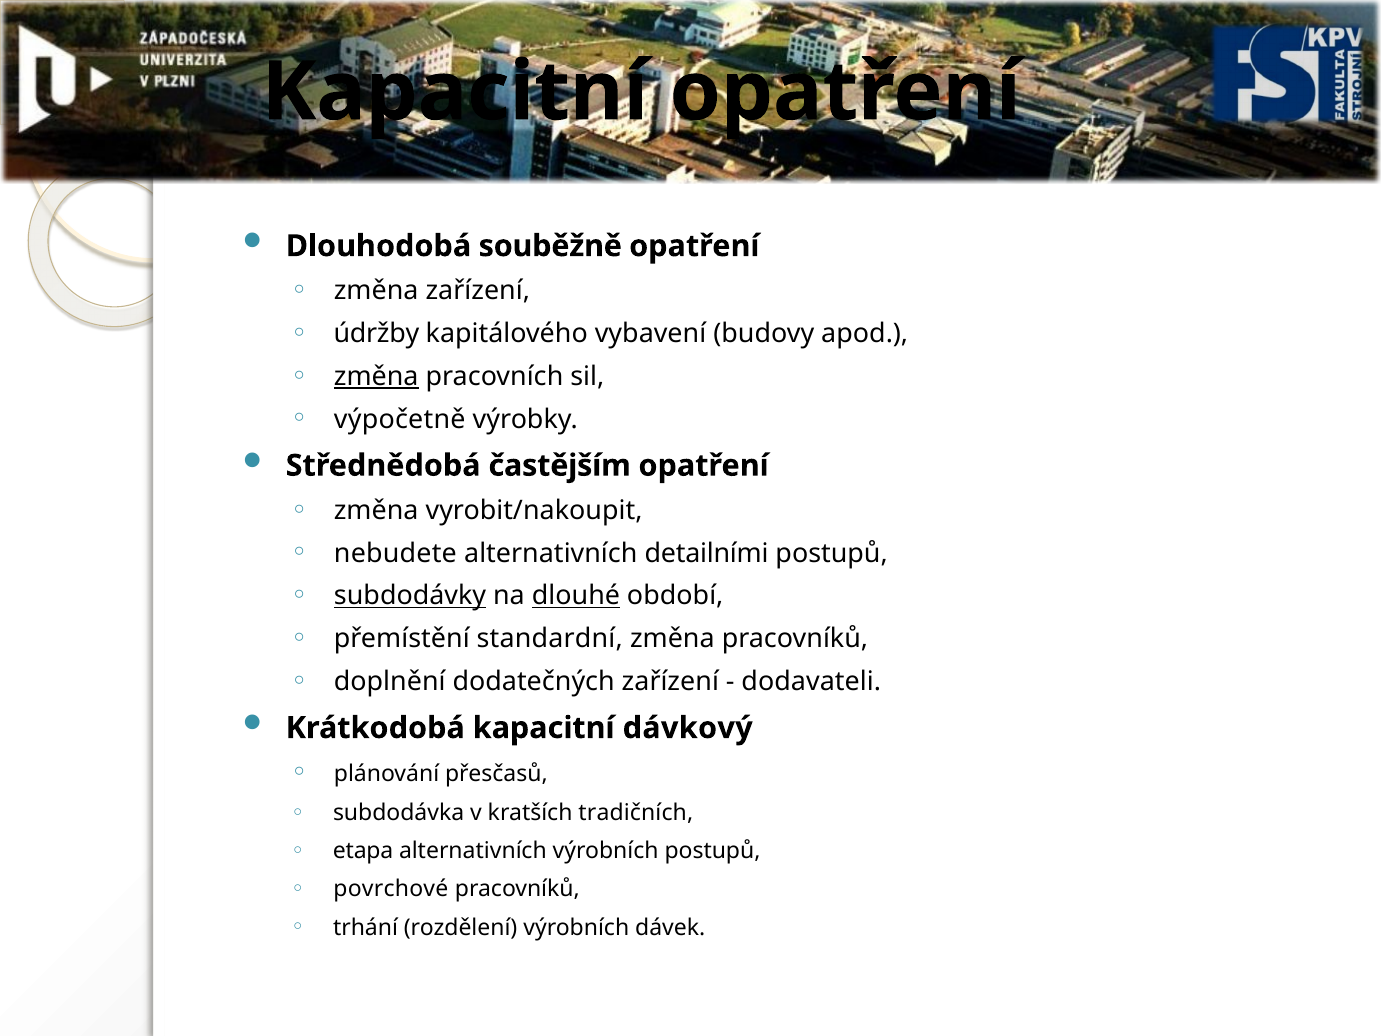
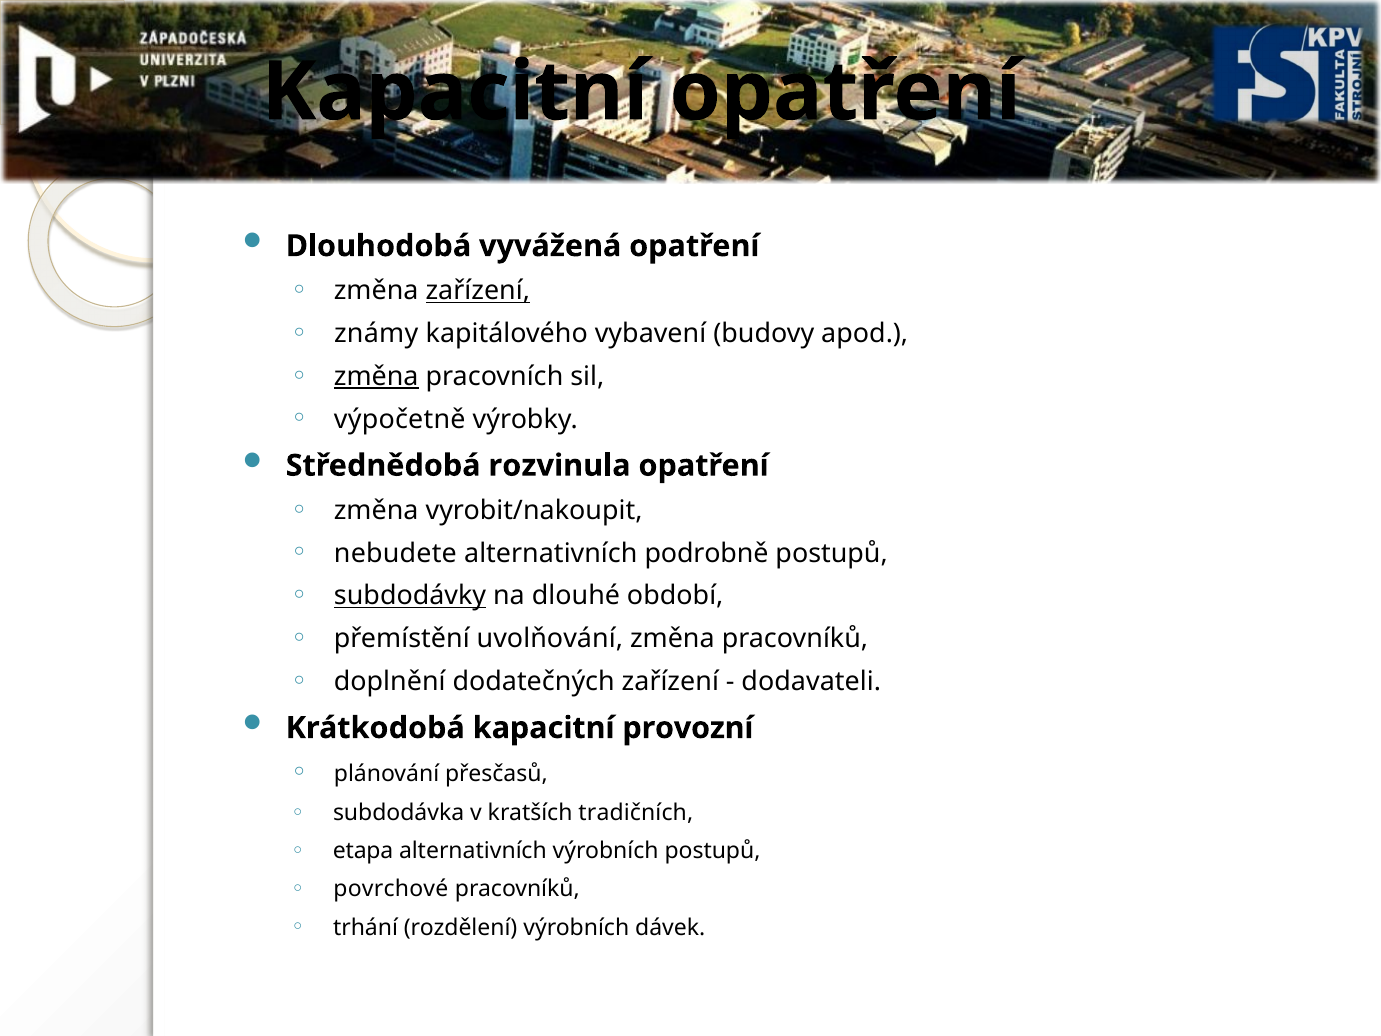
souběžně: souběžně -> vyvážená
zařízení at (478, 291) underline: none -> present
údržby: údržby -> známy
častějším: častějším -> rozvinula
detailními: detailními -> podrobně
dlouhé underline: present -> none
standardní: standardní -> uvolňování
dávkový: dávkový -> provozní
